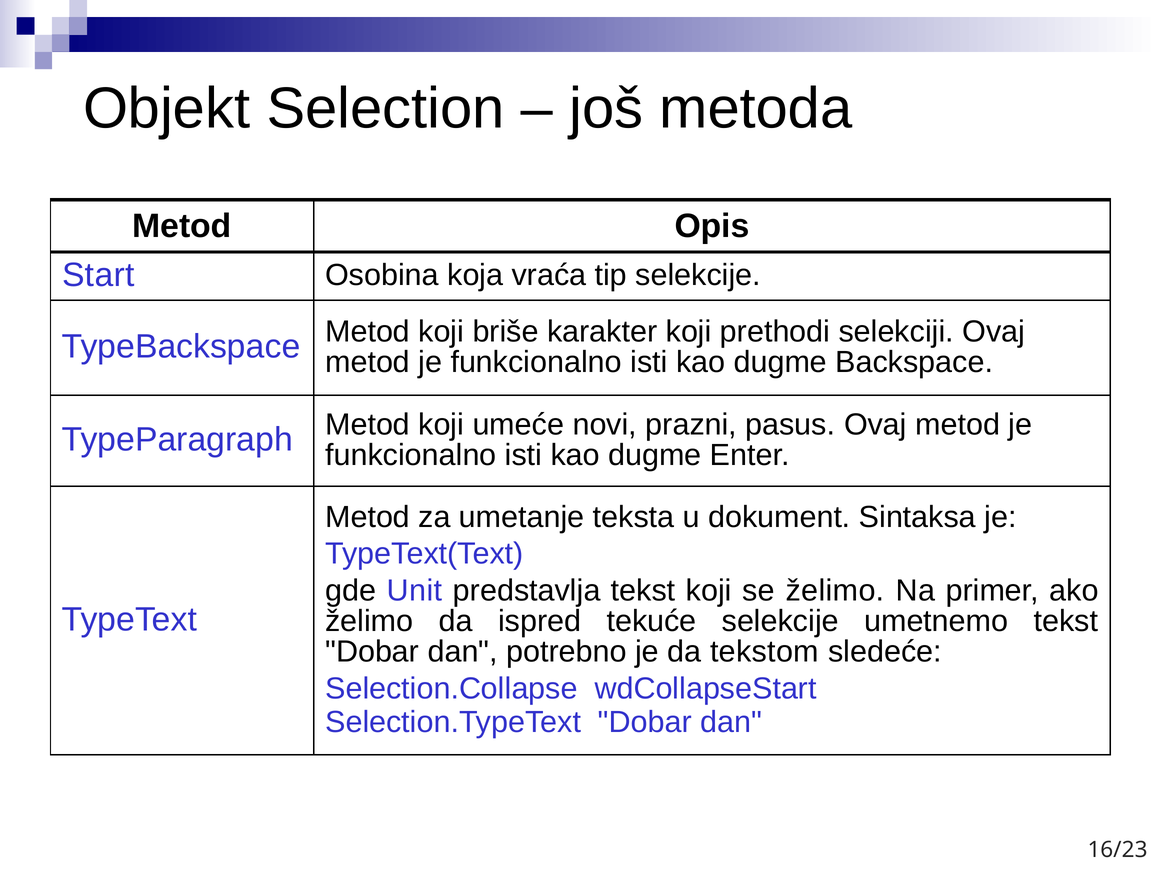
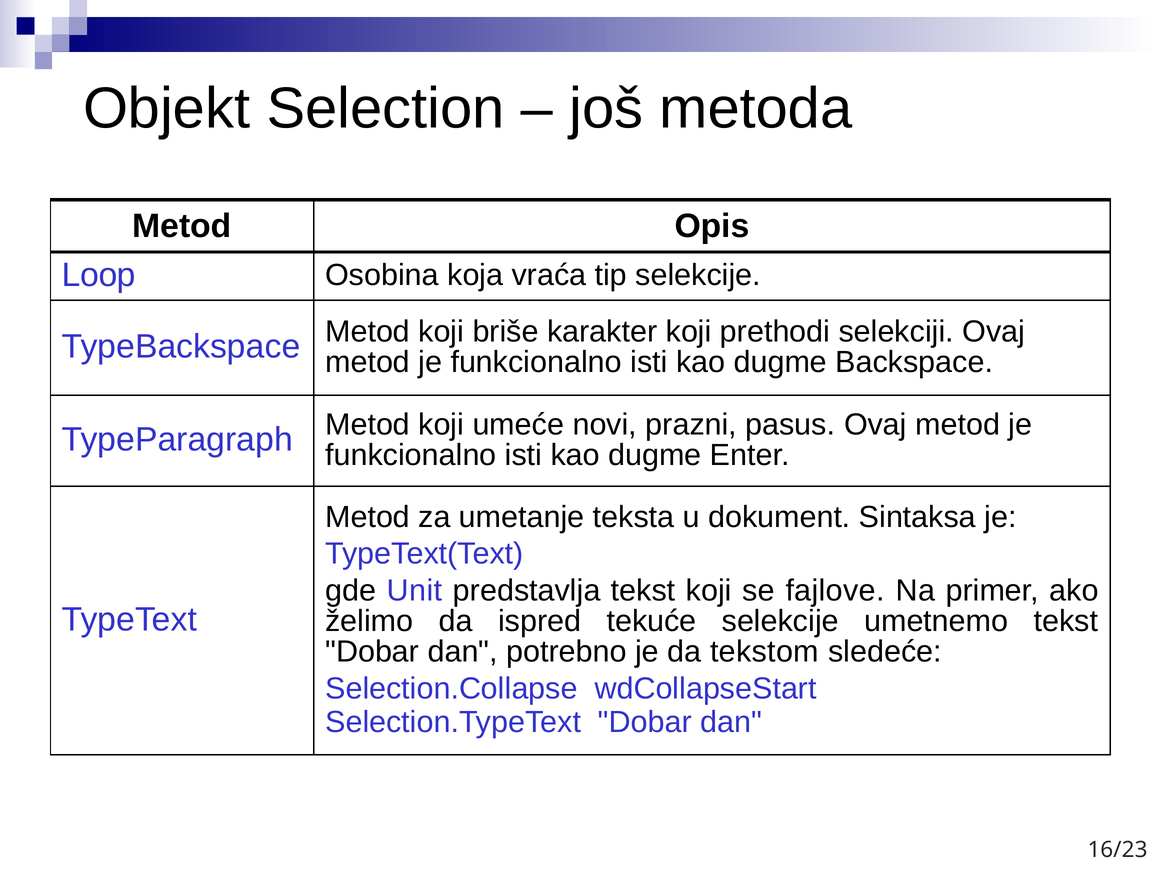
Start: Start -> Loop
se želimo: želimo -> fajlove
